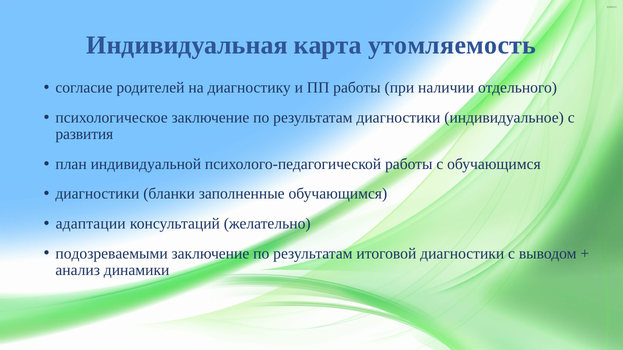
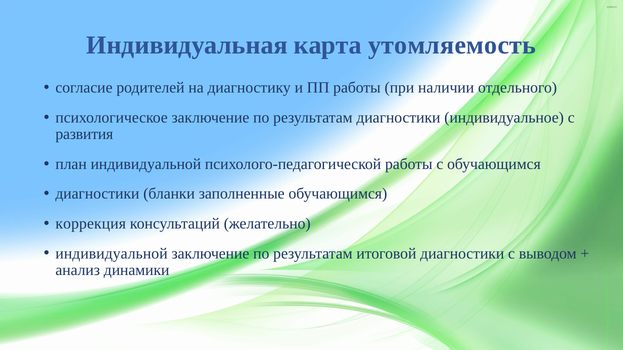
адаптации: адаптации -> коррекция
подозреваемыми at (112, 254): подозреваемыми -> индивидуальной
